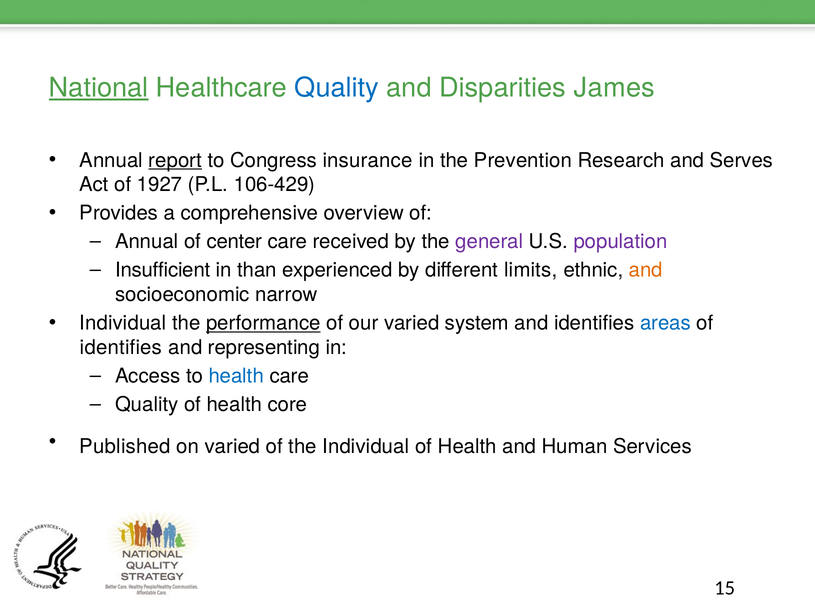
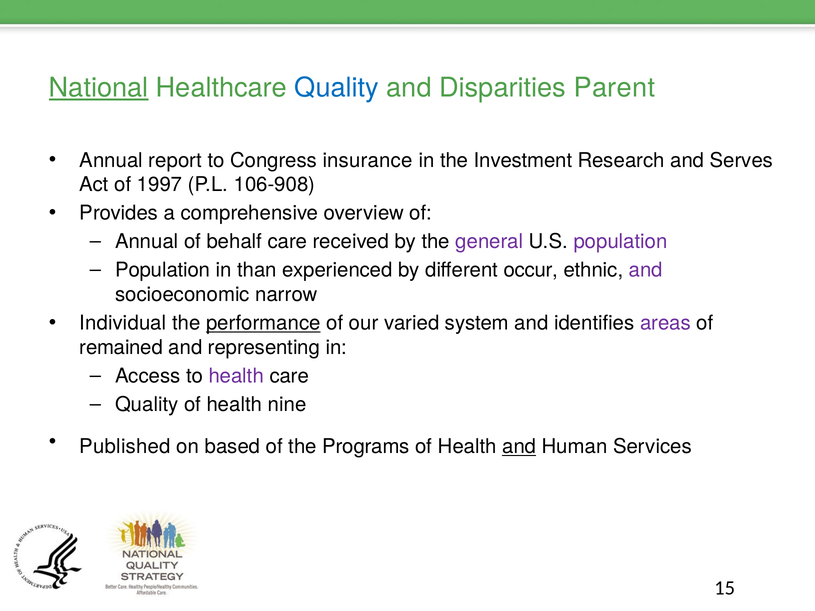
James: James -> Parent
report underline: present -> none
Prevention: Prevention -> Investment
1927: 1927 -> 1997
106-429: 106-429 -> 106-908
center: center -> behalf
Insufficient at (163, 270): Insufficient -> Population
limits: limits -> occur
and at (646, 270) colour: orange -> purple
areas colour: blue -> purple
identifies at (121, 348): identifies -> remained
health at (236, 376) colour: blue -> purple
core: core -> nine
on varied: varied -> based
the Individual: Individual -> Programs
and at (519, 447) underline: none -> present
